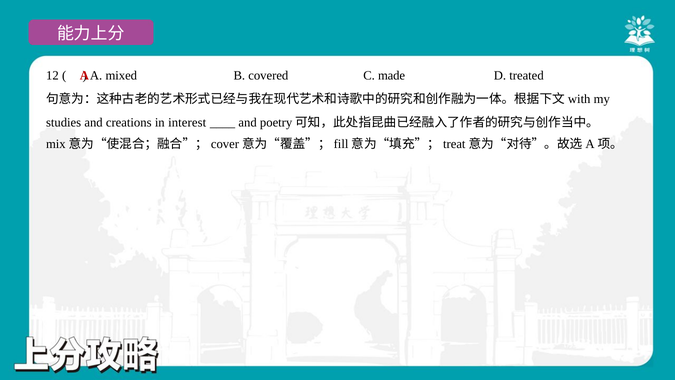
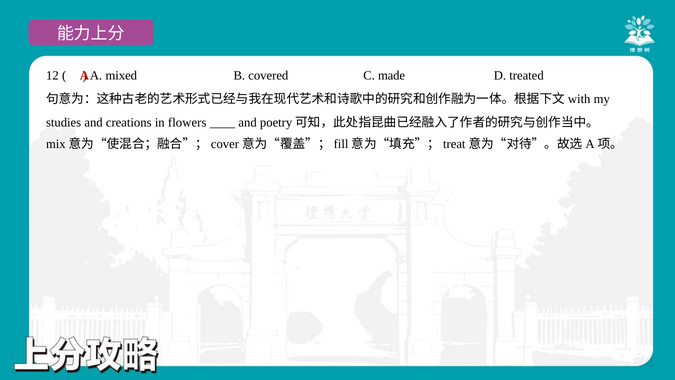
interest: interest -> flowers
